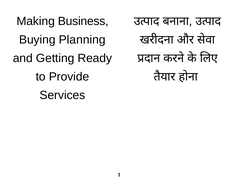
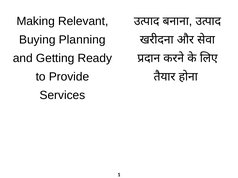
Business: Business -> Relevant
